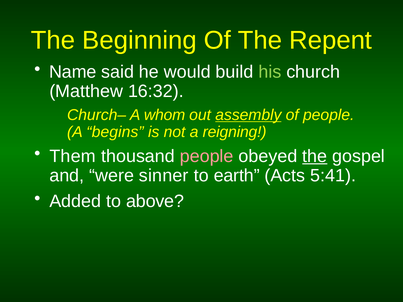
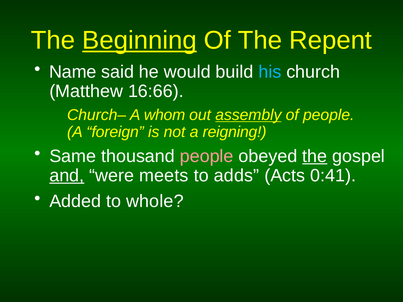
Beginning underline: none -> present
his colour: light green -> light blue
16:32: 16:32 -> 16:66
begins: begins -> foreign
Them: Them -> Same
and underline: none -> present
sinner: sinner -> meets
earth: earth -> adds
5:41: 5:41 -> 0:41
above: above -> whole
